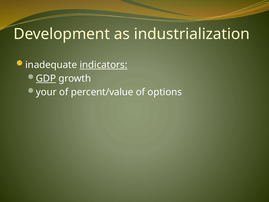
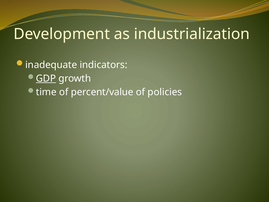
indicators underline: present -> none
your: your -> time
options: options -> policies
